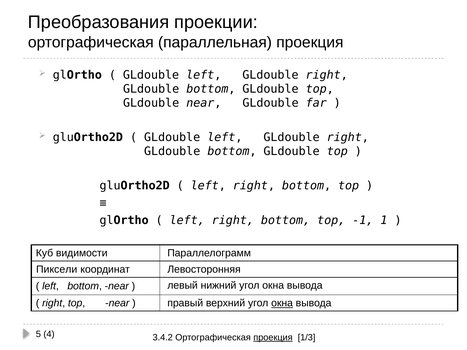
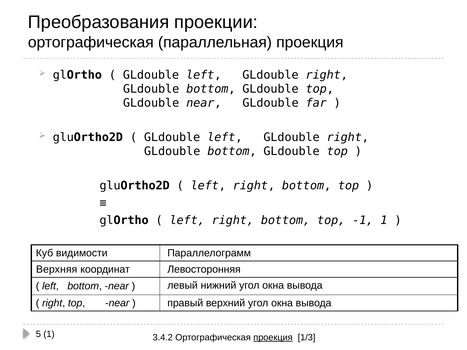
Пиксели: Пиксели -> Верхняя
окна at (282, 303) underline: present -> none
5 4: 4 -> 1
